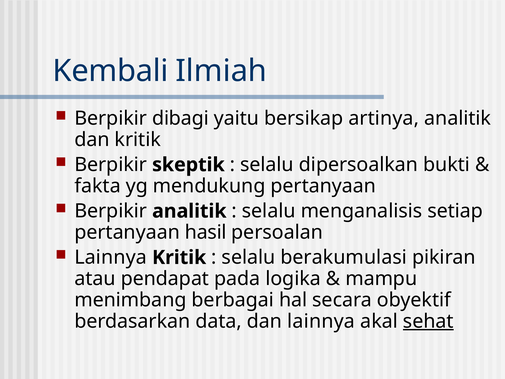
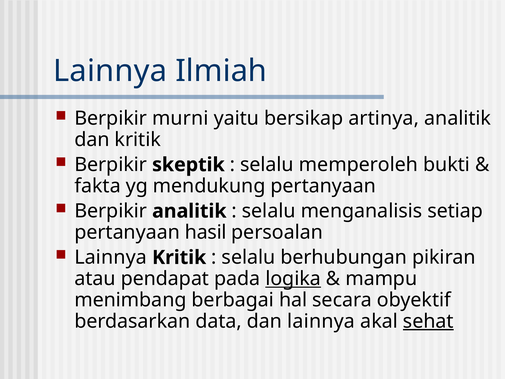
Kembali at (110, 71): Kembali -> Lainnya
dibagi: dibagi -> murni
dipersoalkan: dipersoalkan -> memperoleh
berakumulasi: berakumulasi -> berhubungan
logika underline: none -> present
